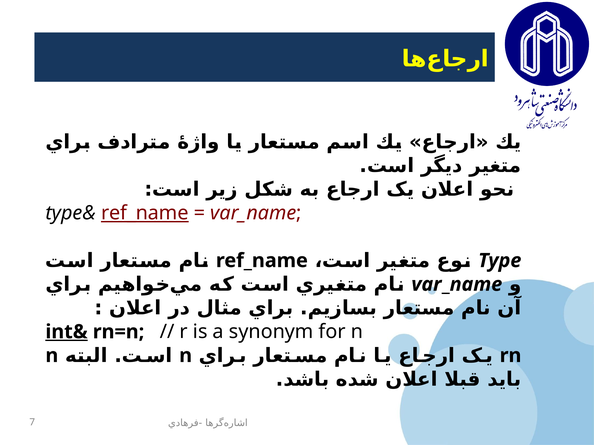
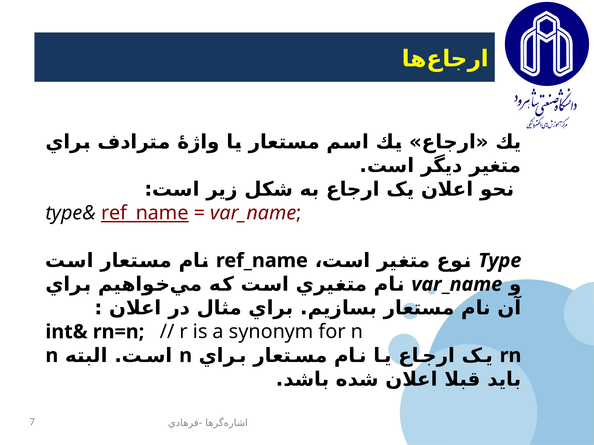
int& underline: present -> none
